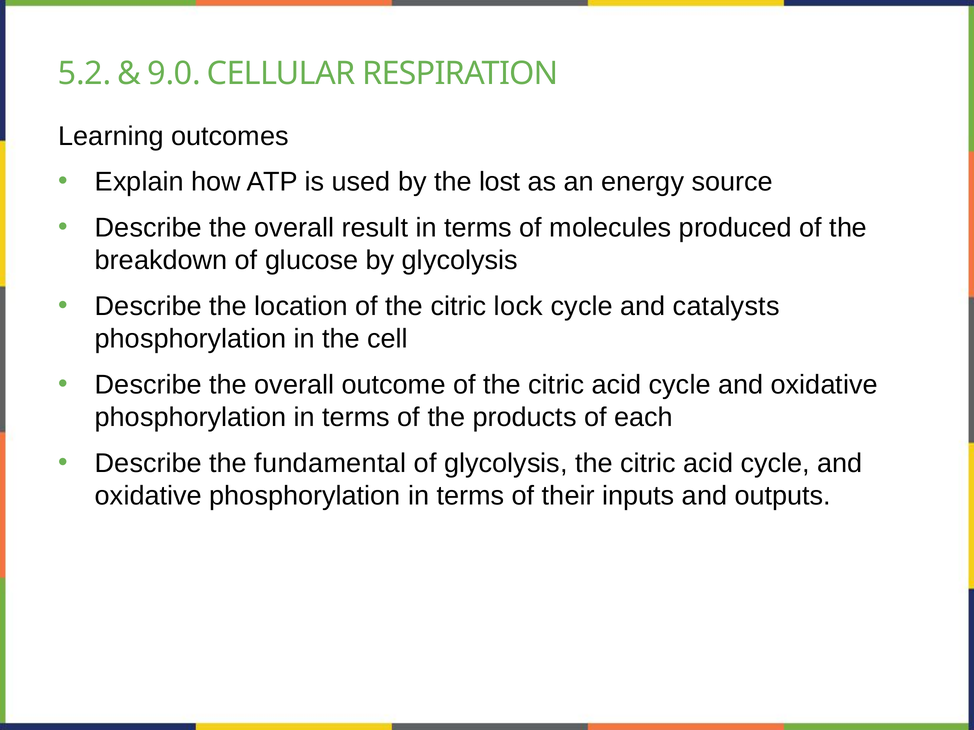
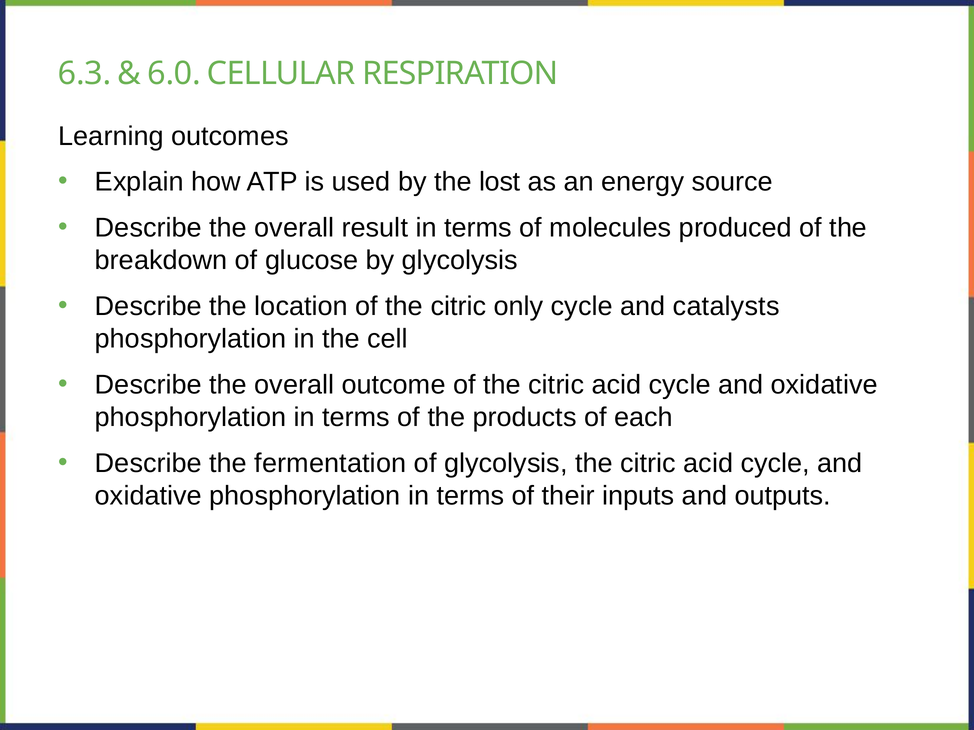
5.2: 5.2 -> 6.3
9.0: 9.0 -> 6.0
lock: lock -> only
fundamental: fundamental -> fermentation
